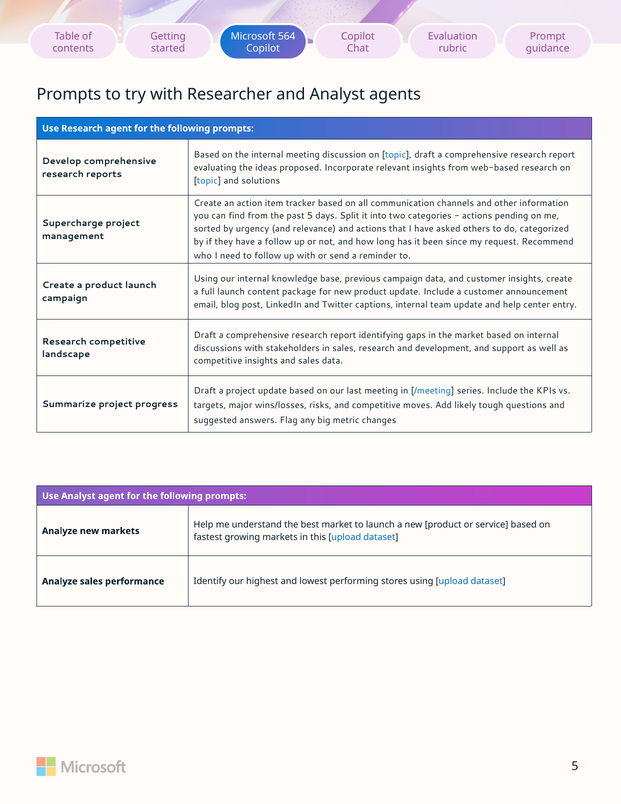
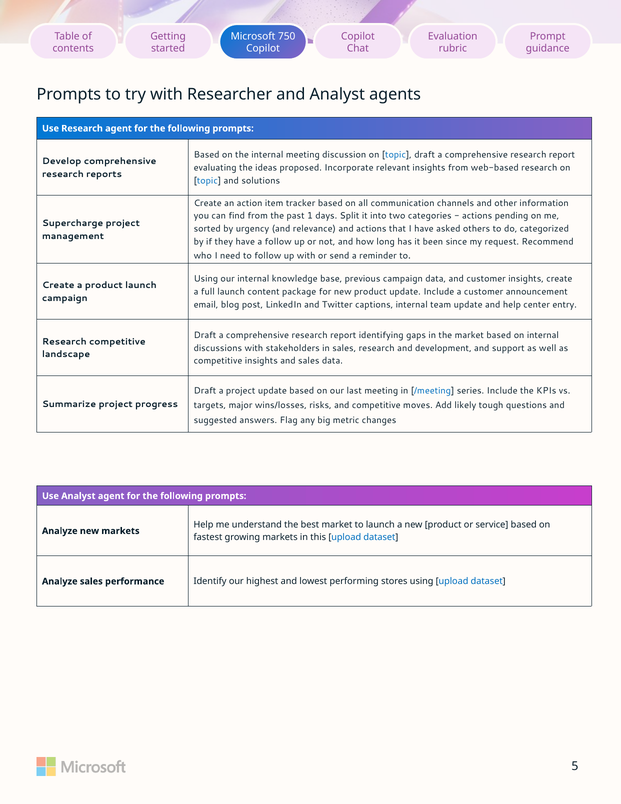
564: 564 -> 750
past 5: 5 -> 1
